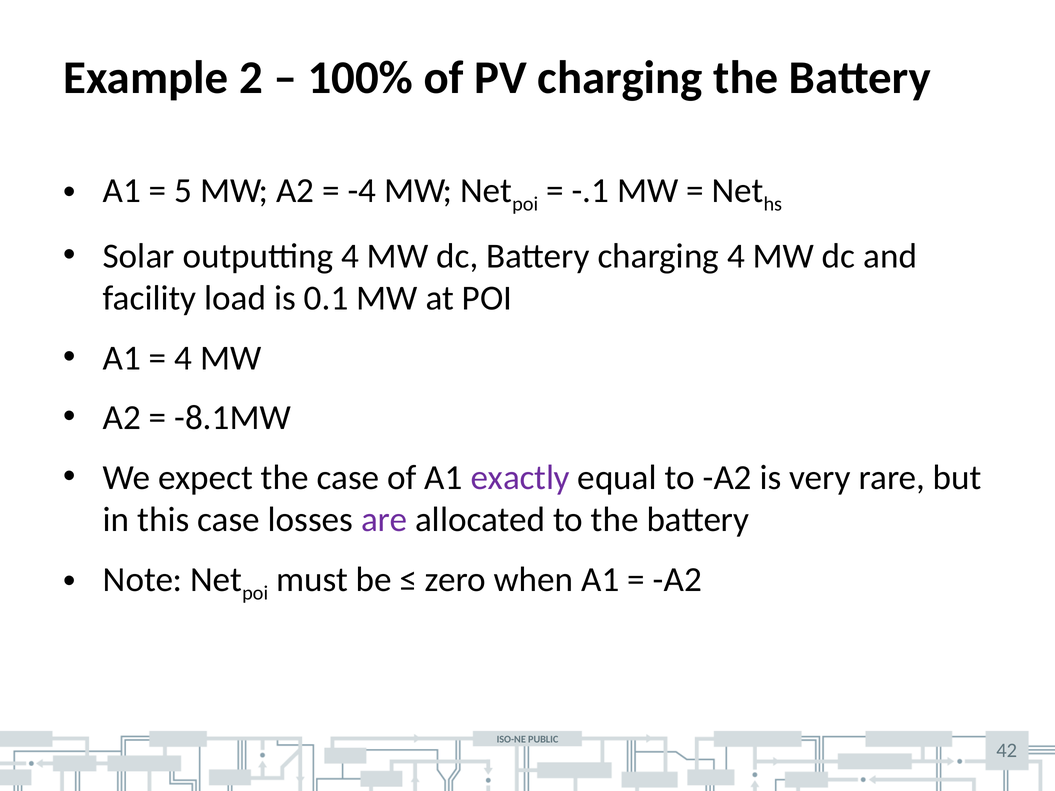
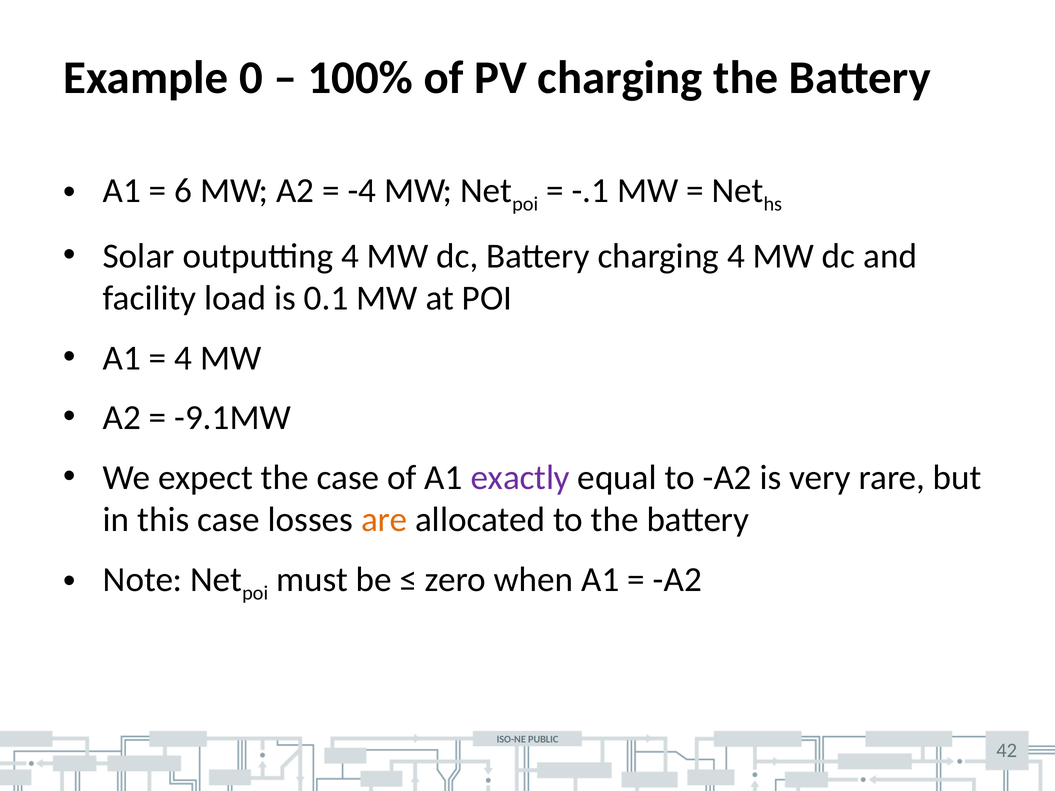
2: 2 -> 0
5: 5 -> 6
-8.1MW: -8.1MW -> -9.1MW
are colour: purple -> orange
